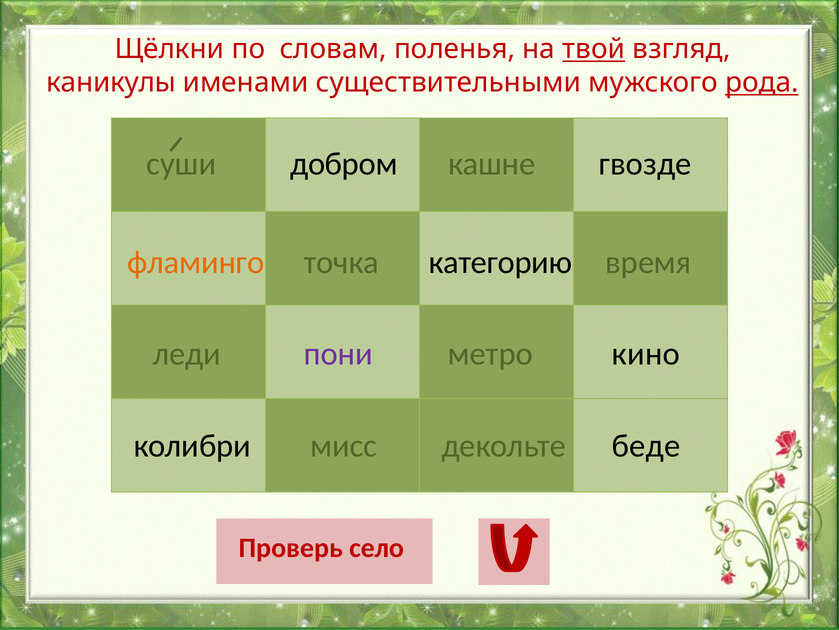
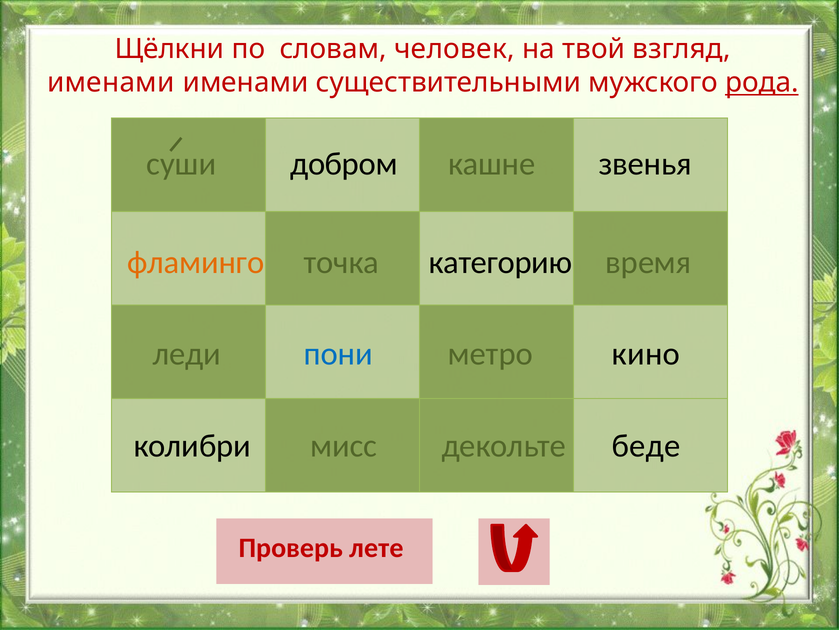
поленья: поленья -> человек
твой underline: present -> none
каникулы at (111, 83): каникулы -> именами
гвозде: гвозде -> звенья
пони colour: purple -> blue
село: село -> лете
